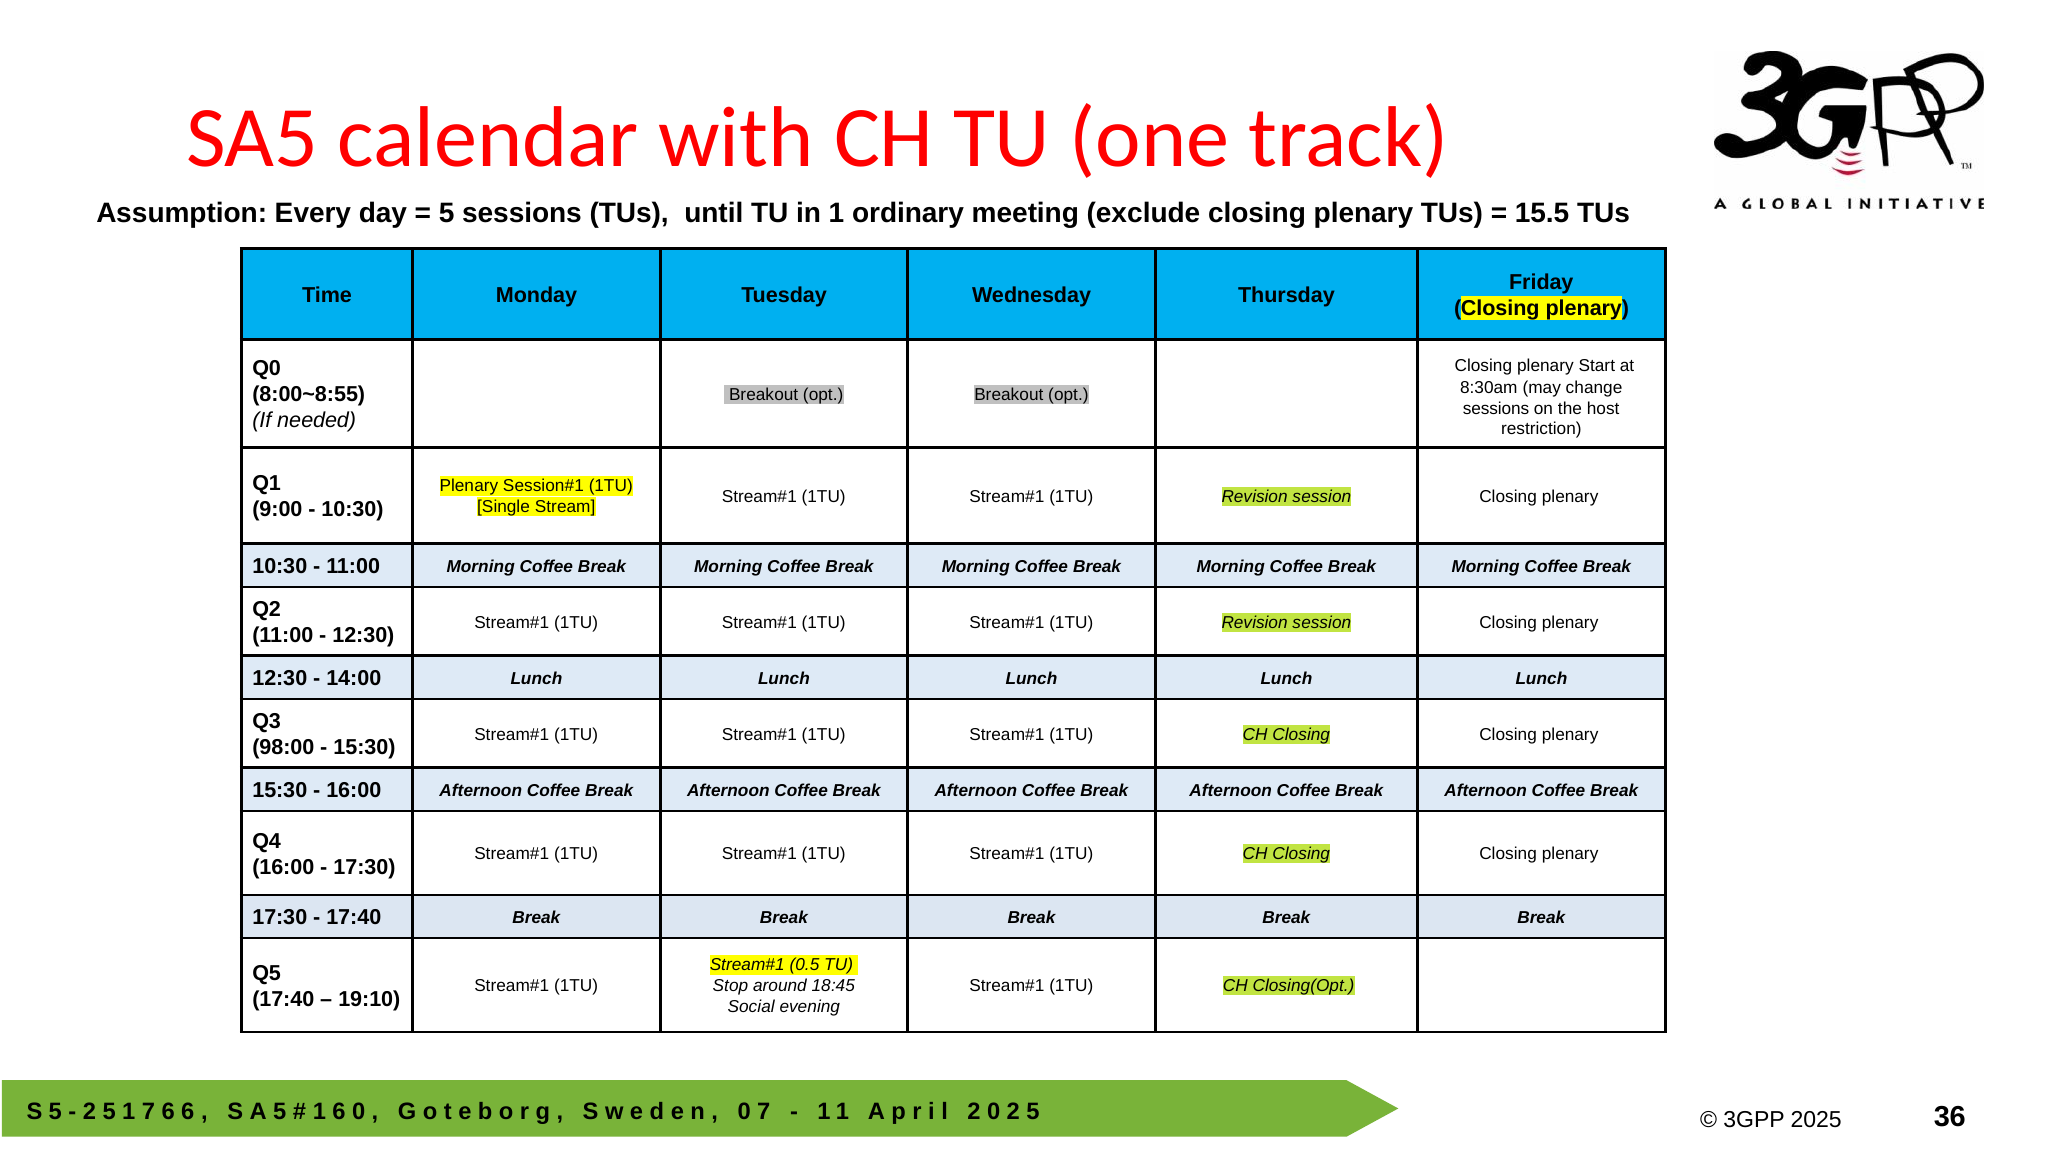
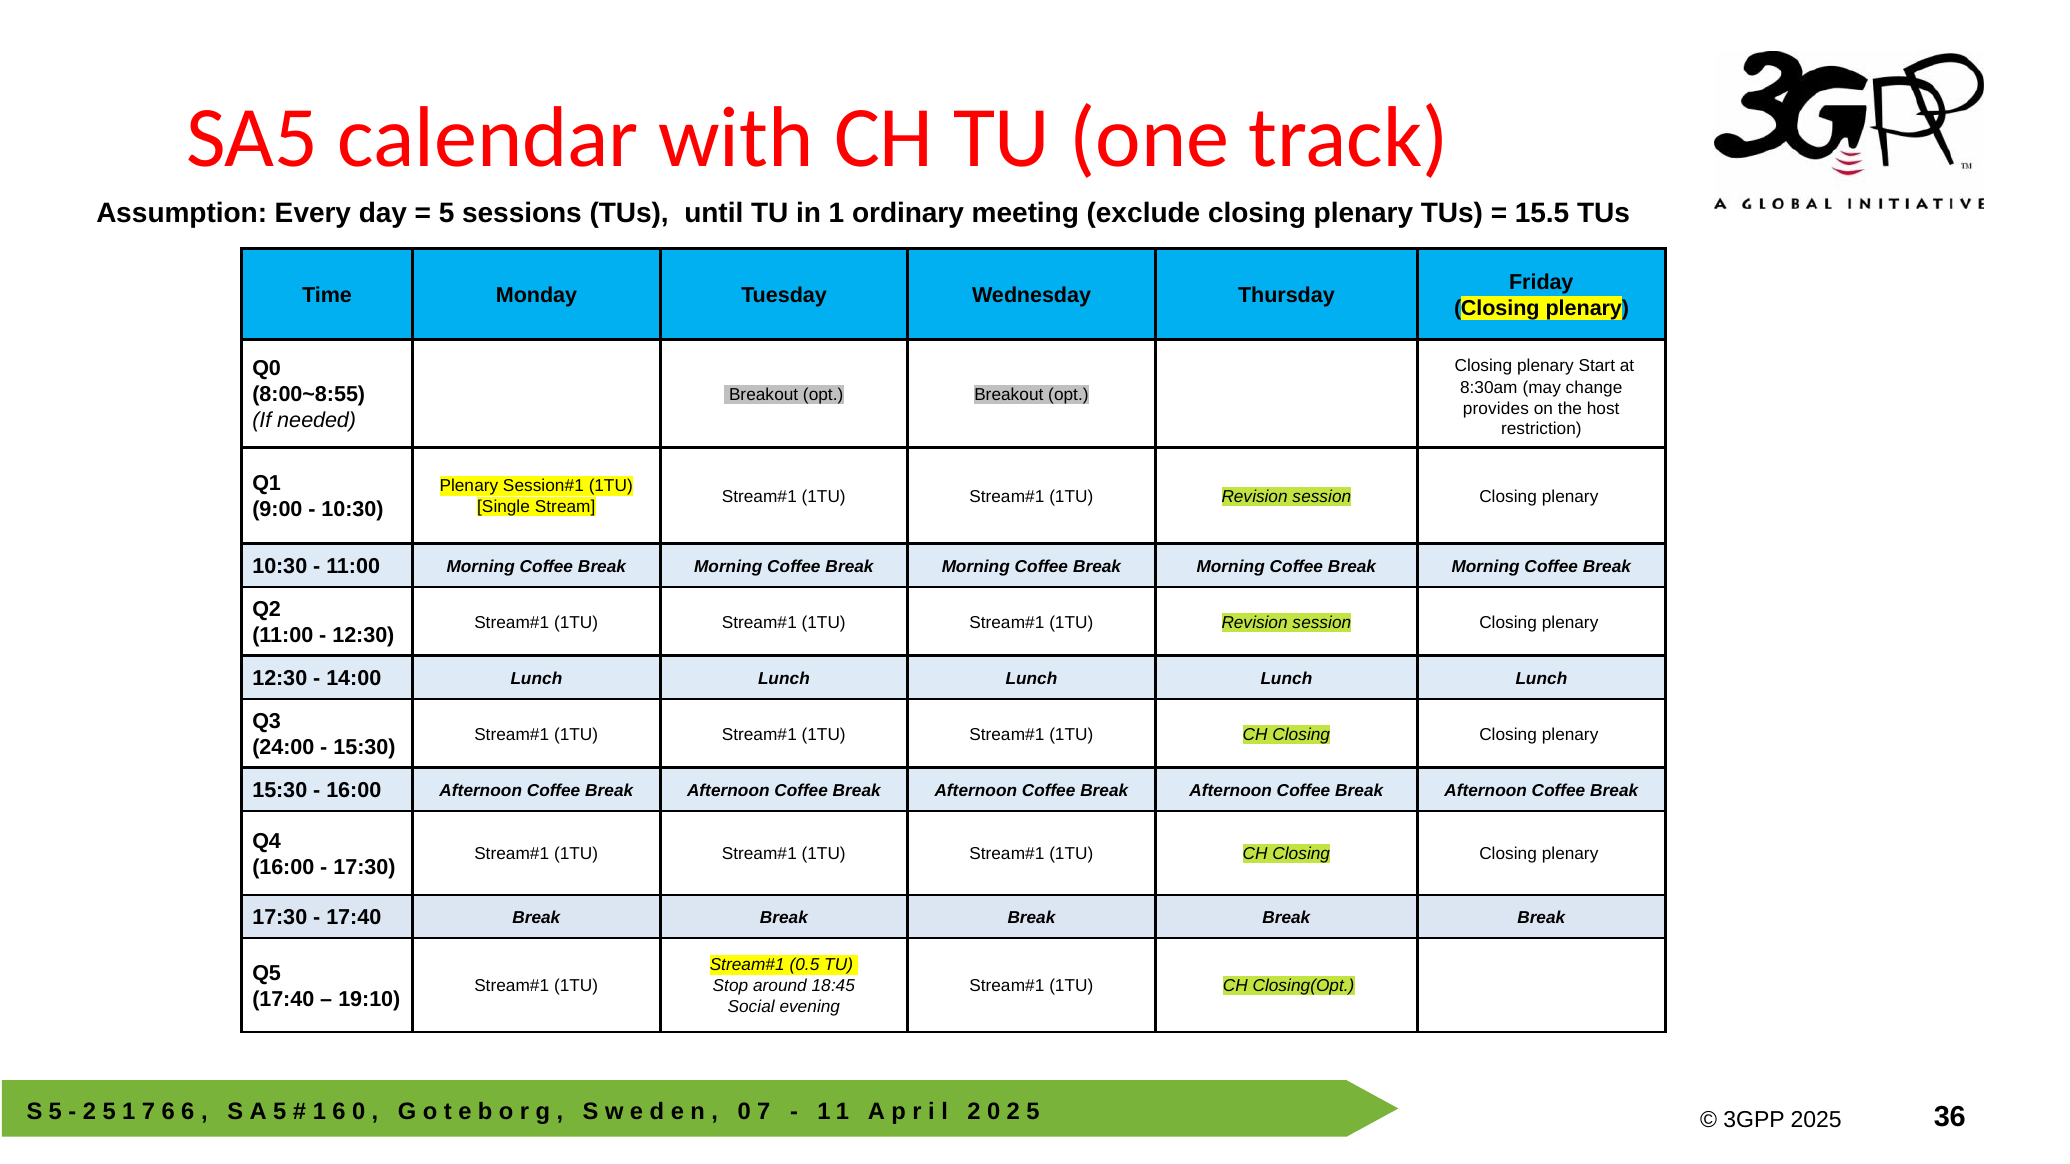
sessions at (1496, 409): sessions -> provides
98:00: 98:00 -> 24:00
